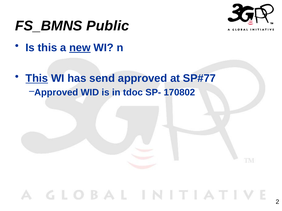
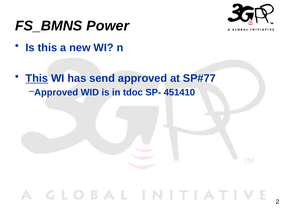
Public: Public -> Power
new underline: present -> none
170802: 170802 -> 451410
